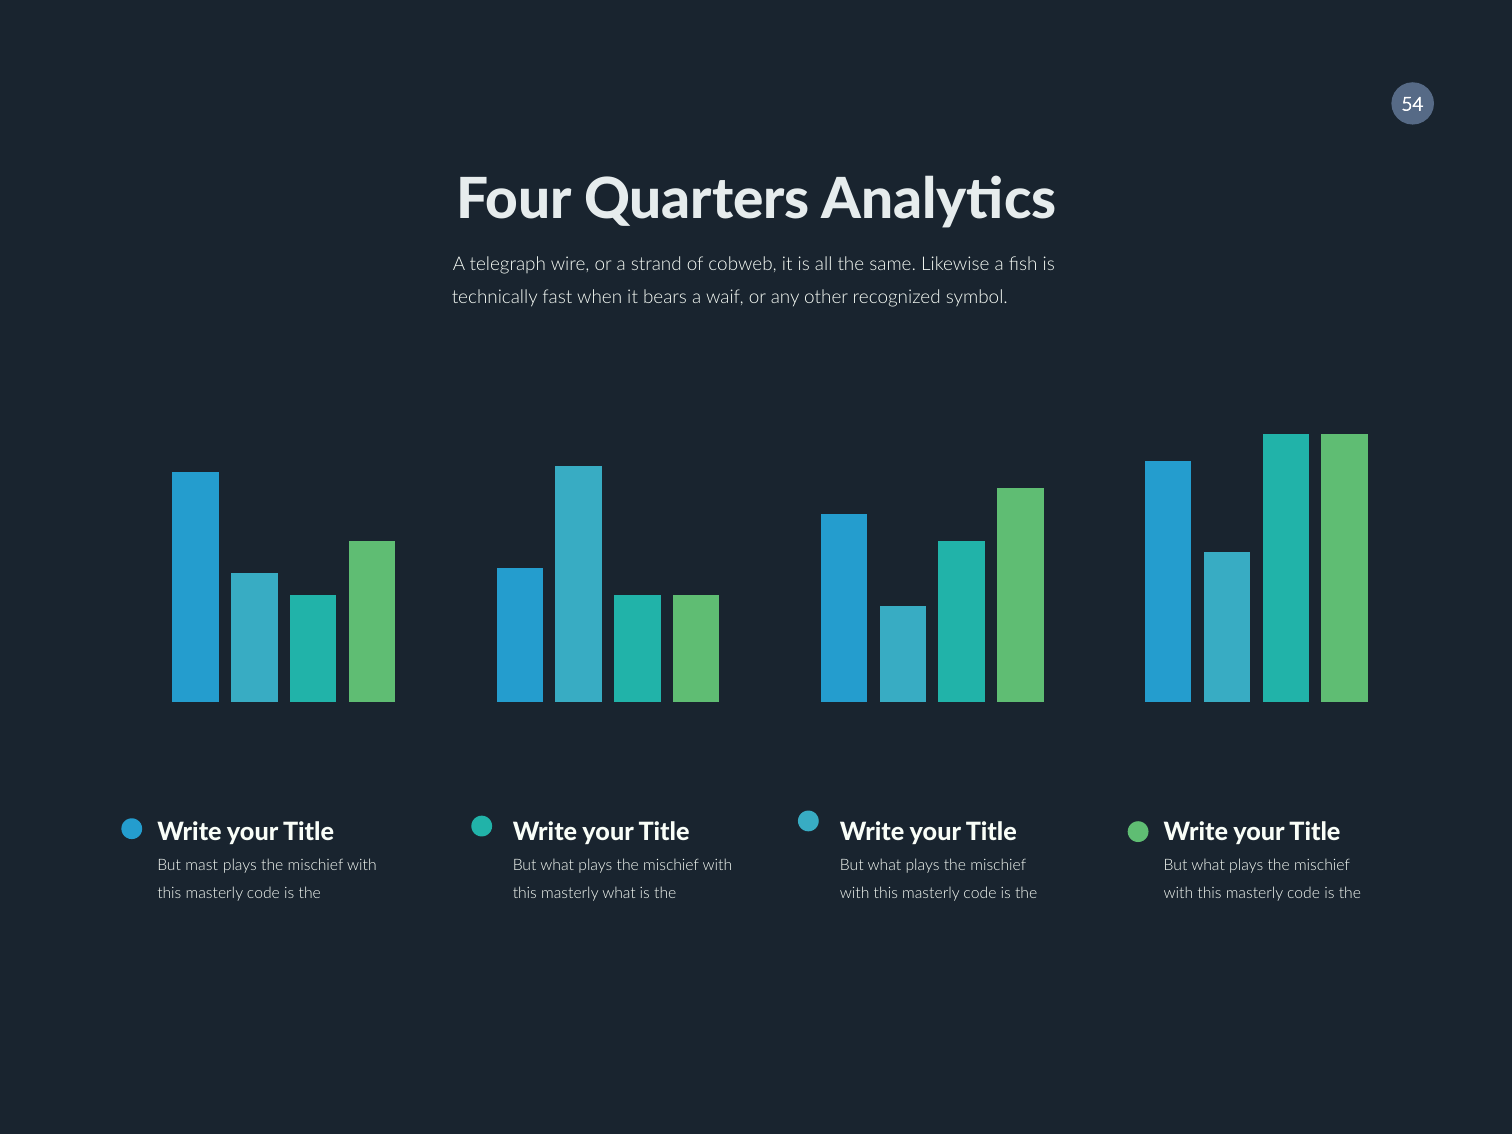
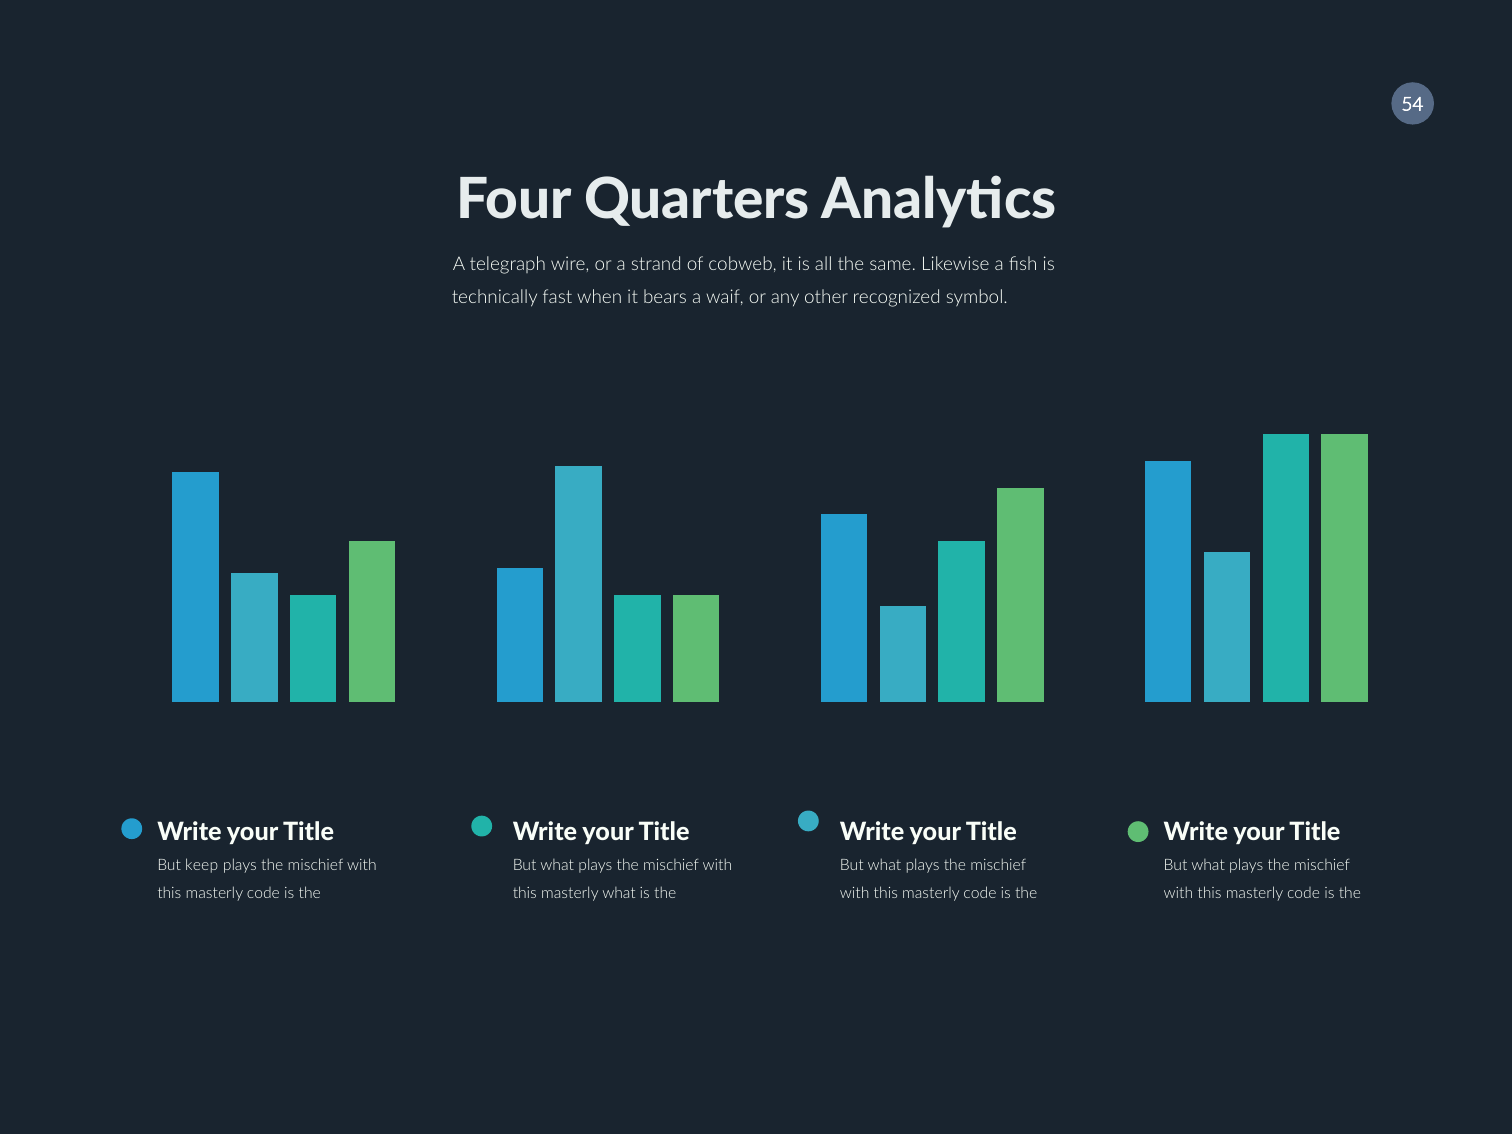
mast: mast -> keep
